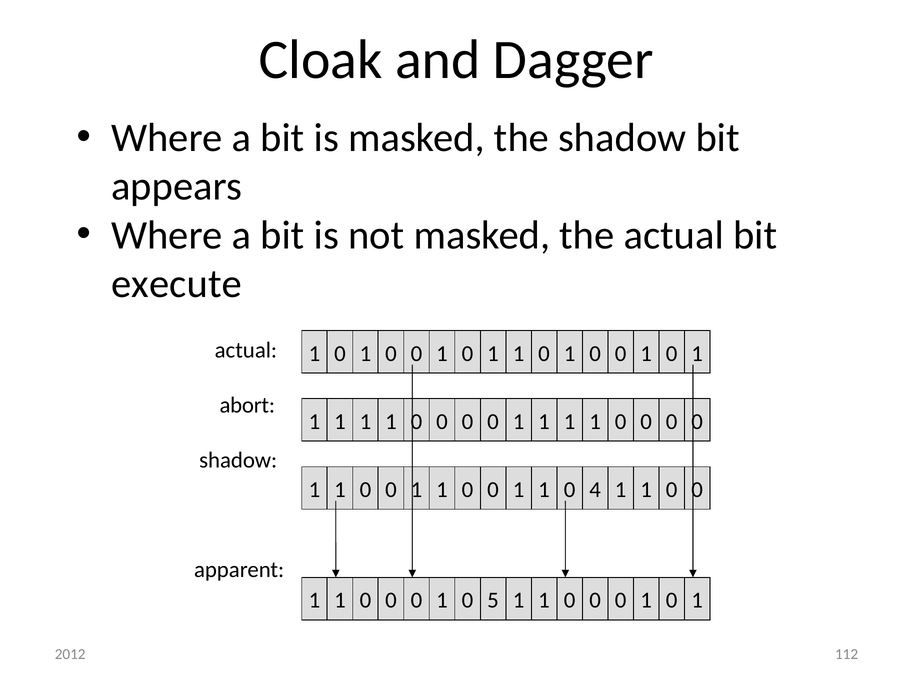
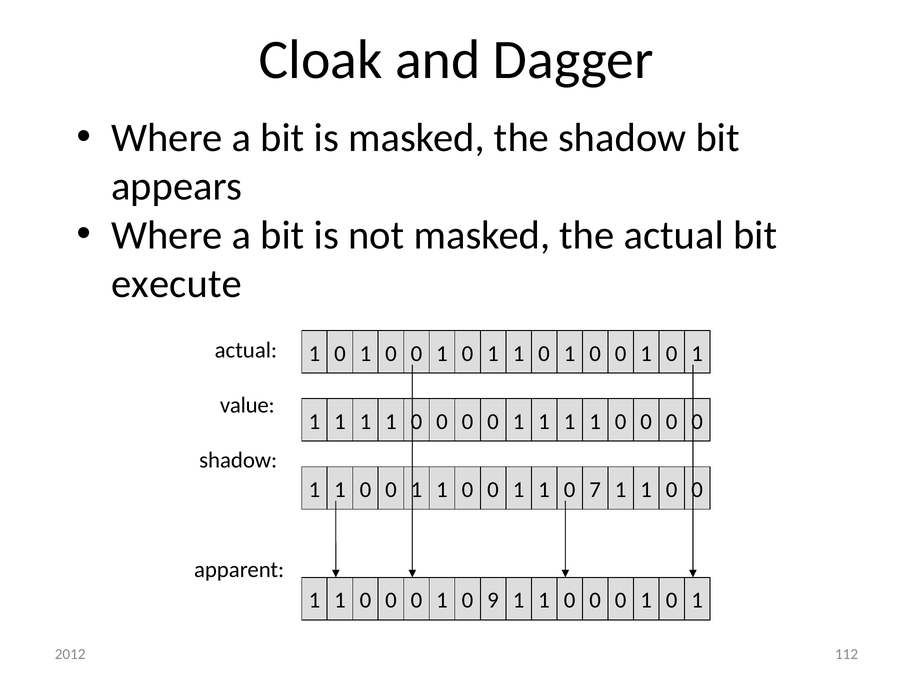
abort: abort -> value
4: 4 -> 7
5: 5 -> 9
